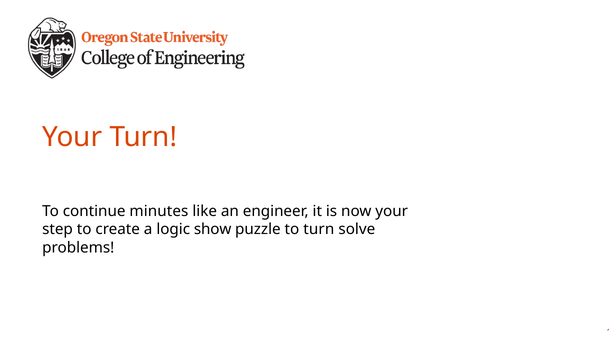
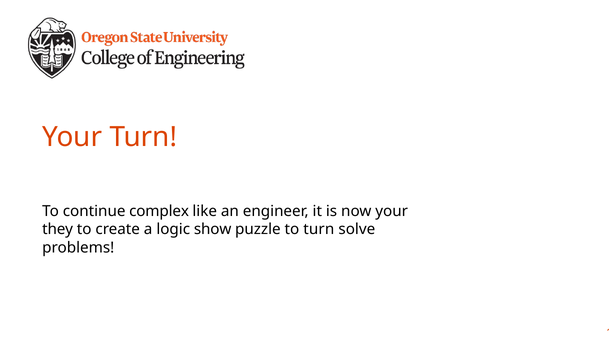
minutes: minutes -> complex
step: step -> they
